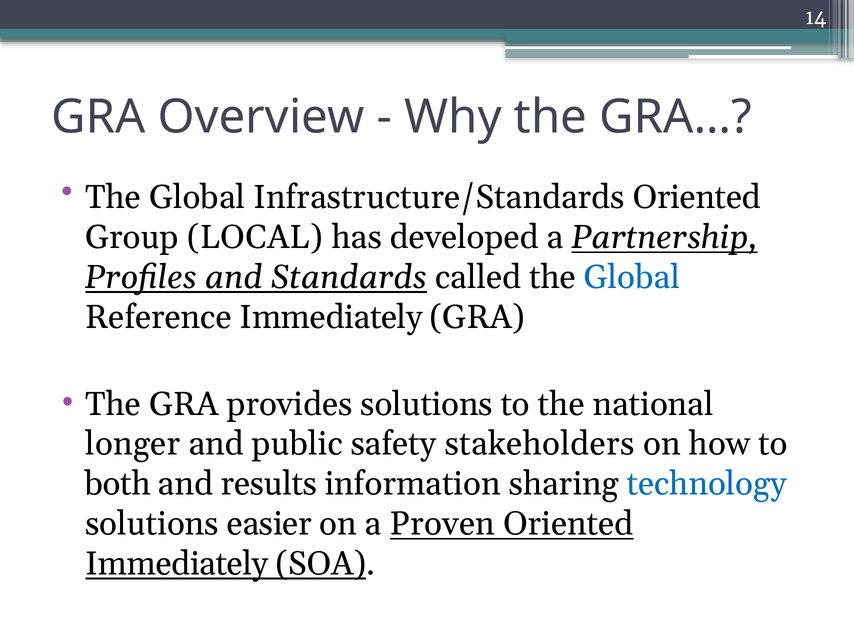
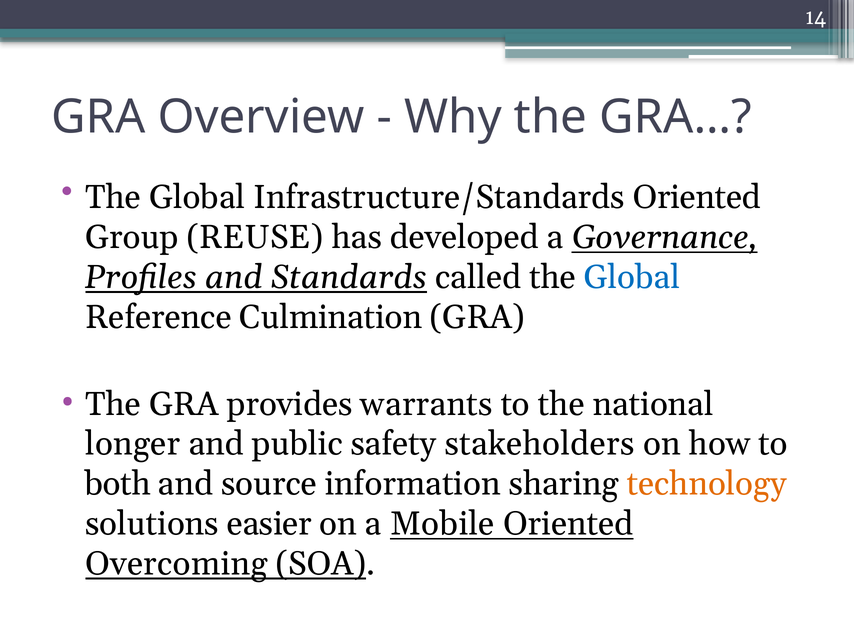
LOCAL: LOCAL -> REUSE
Partnership: Partnership -> Governance
Reference Immediately: Immediately -> Culmination
provides solutions: solutions -> warrants
results: results -> source
technology colour: blue -> orange
Proven: Proven -> Mobile
Immediately at (177, 563): Immediately -> Overcoming
